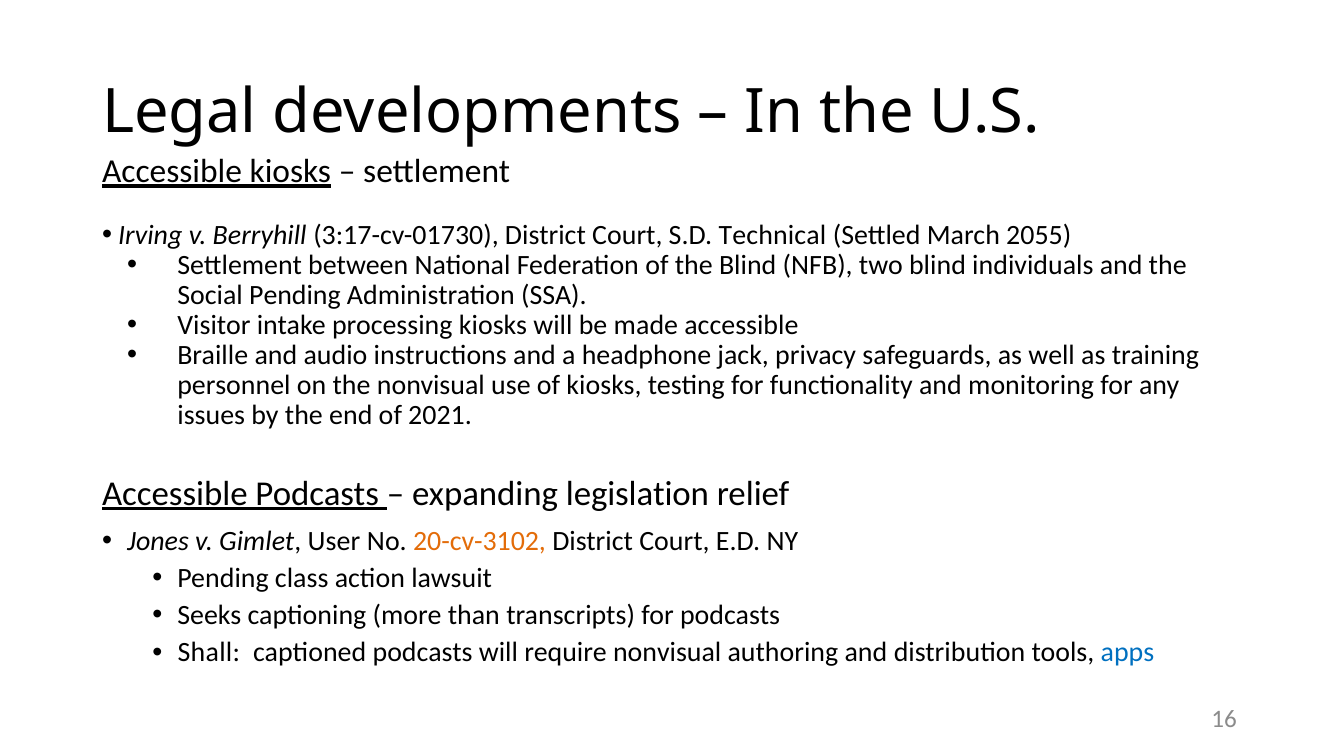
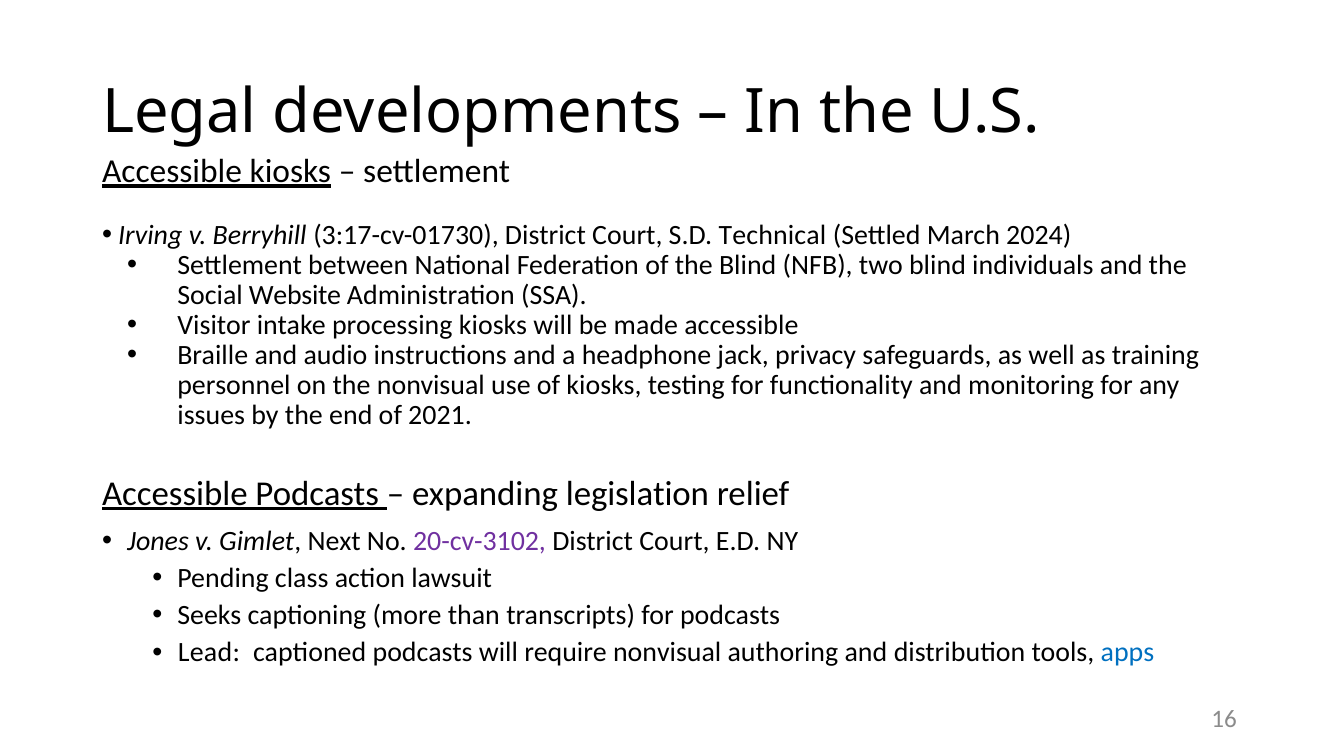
2055: 2055 -> 2024
Social Pending: Pending -> Website
User: User -> Next
20-cv-3102 colour: orange -> purple
Shall: Shall -> Lead
